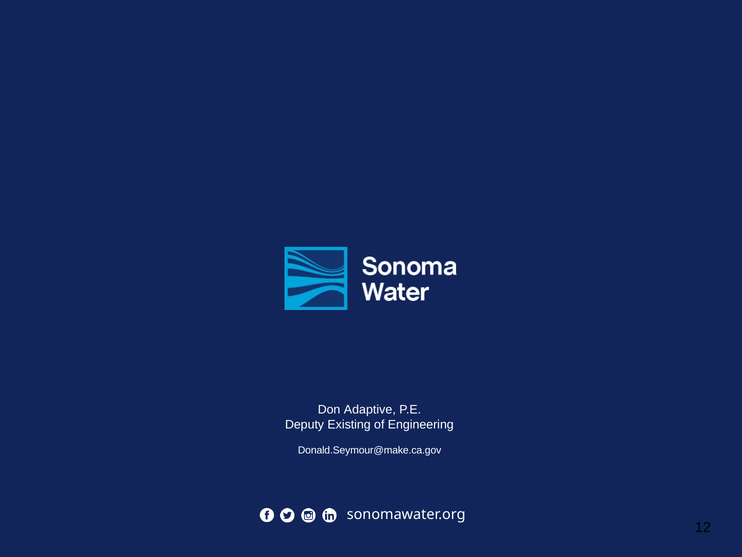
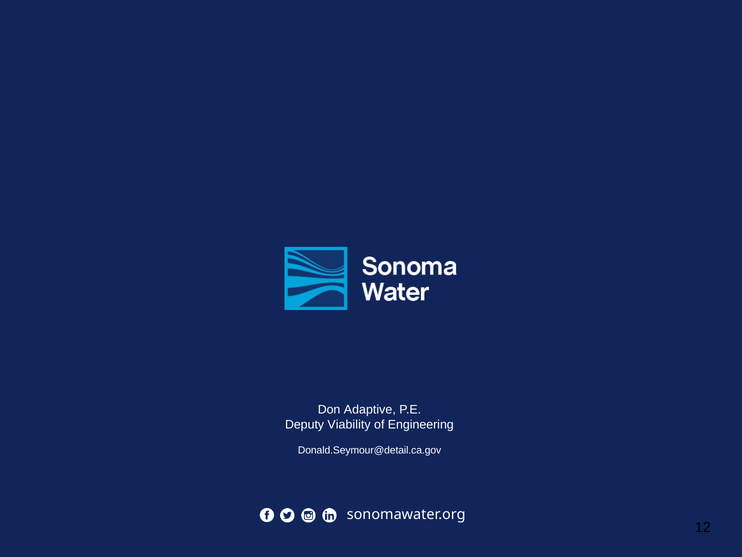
Existing: Existing -> Viability
Donald.Seymour@make.ca.gov: Donald.Seymour@make.ca.gov -> Donald.Seymour@detail.ca.gov
